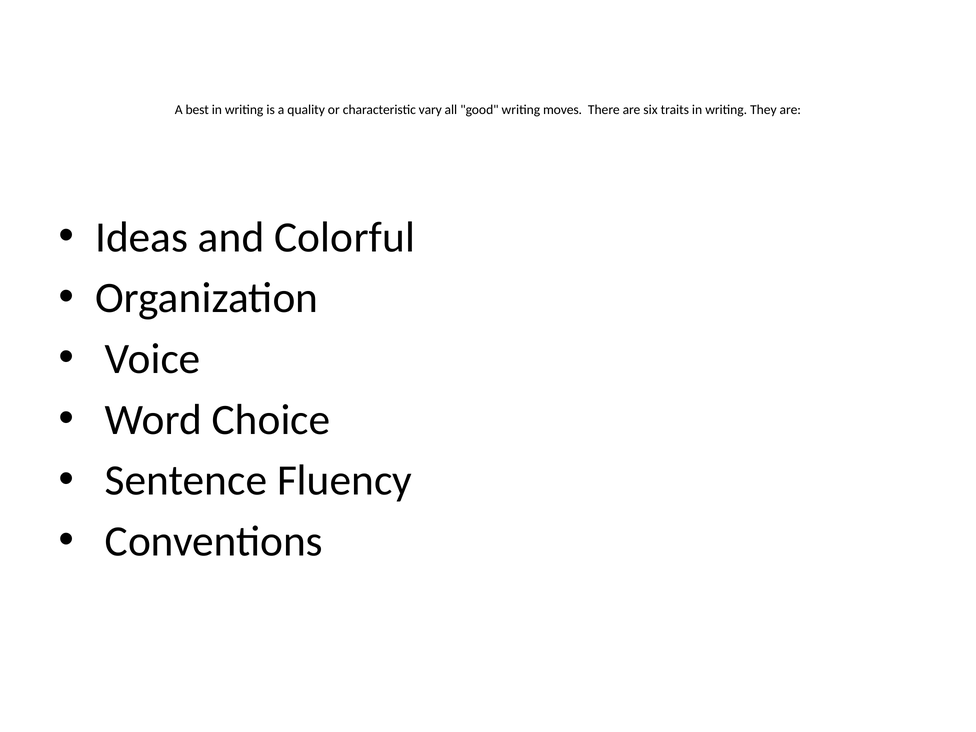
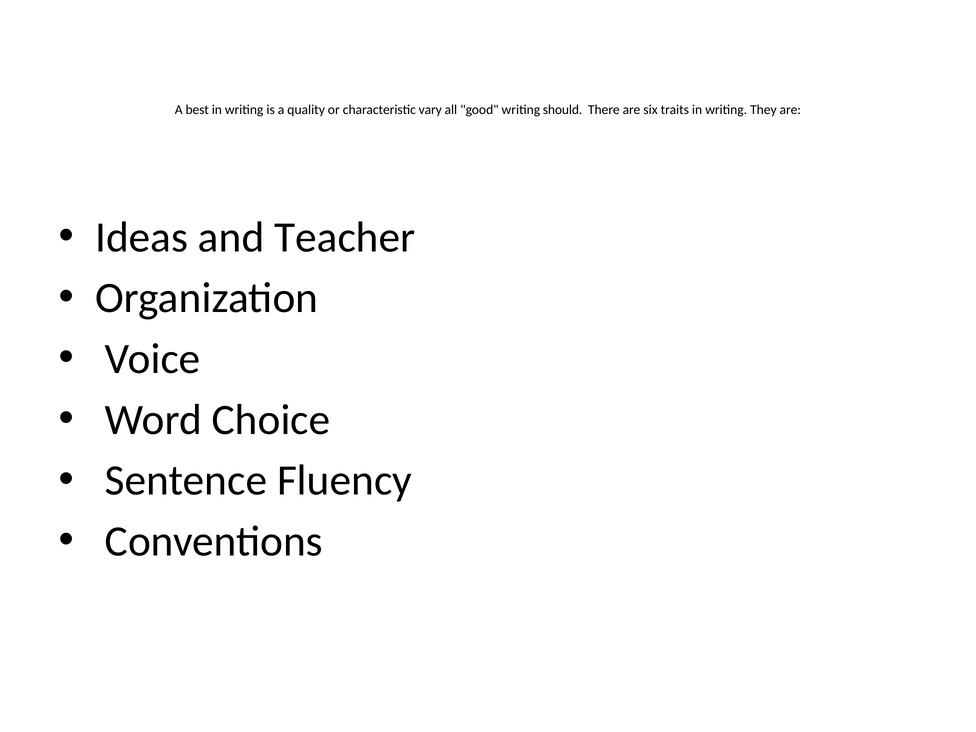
moves: moves -> should
Colorful: Colorful -> Teacher
